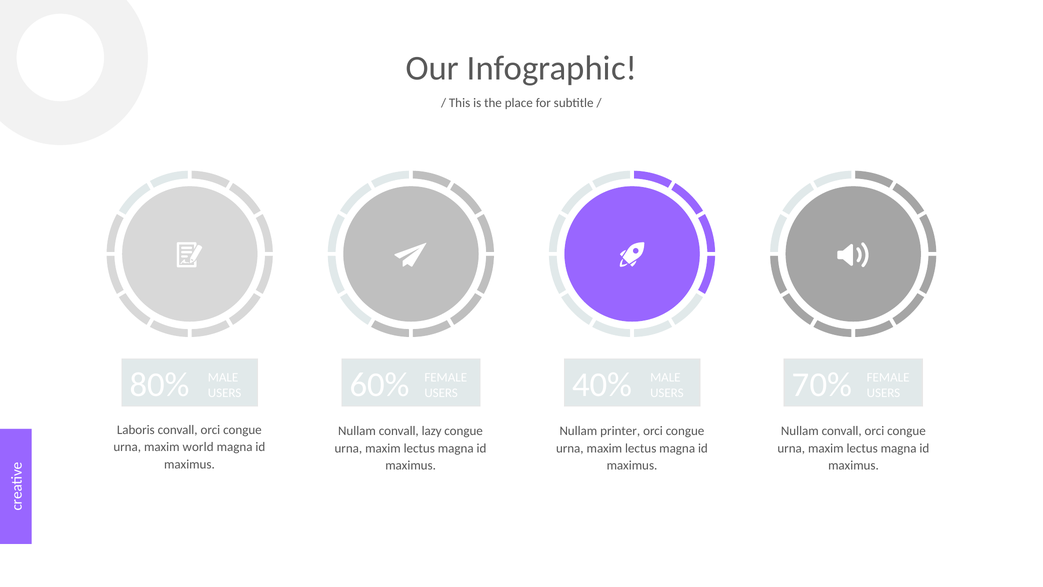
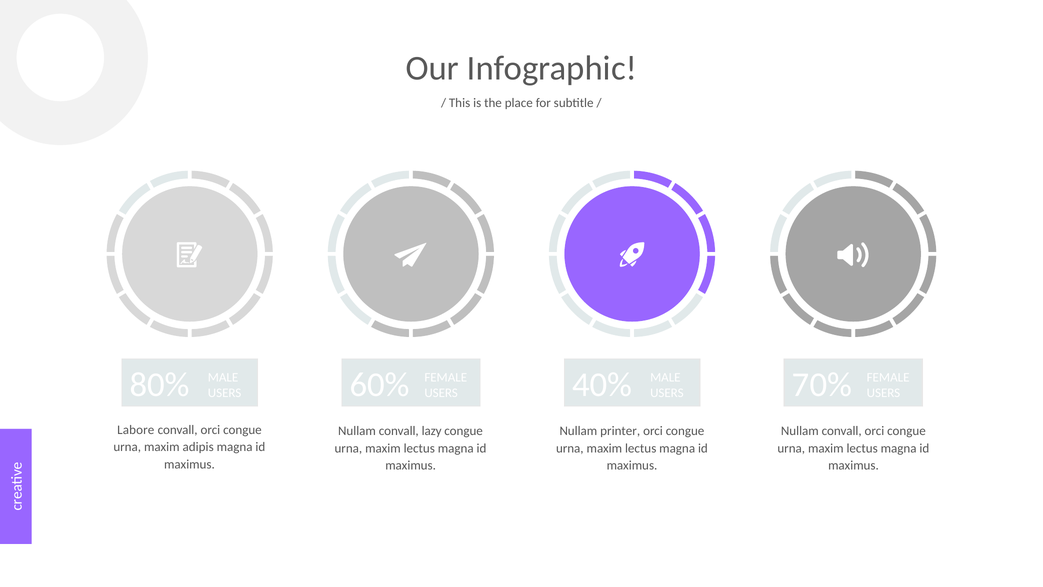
Laboris: Laboris -> Labore
world: world -> adipis
